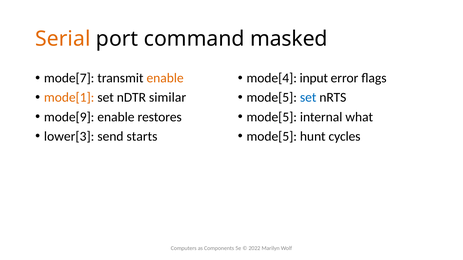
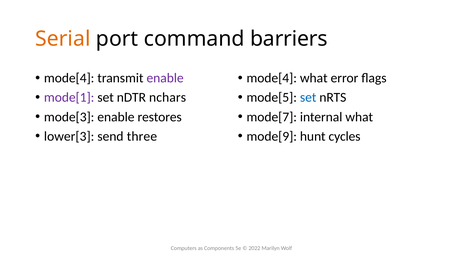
masked: masked -> barriers
mode[7 at (69, 78): mode[7 -> mode[4
enable at (165, 78) colour: orange -> purple
mode[4 input: input -> what
mode[1 colour: orange -> purple
similar: similar -> nchars
mode[9: mode[9 -> mode[3
mode[5 at (272, 117): mode[5 -> mode[7
starts: starts -> three
mode[5 at (272, 137): mode[5 -> mode[9
